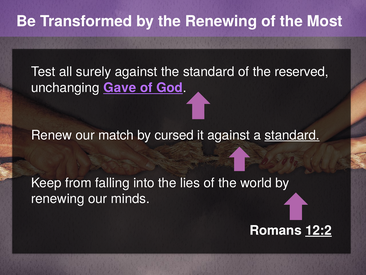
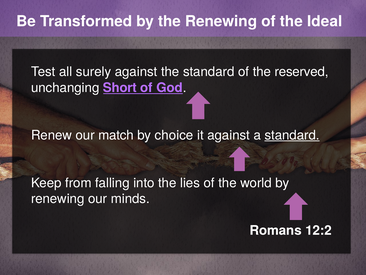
Most: Most -> Ideal
Gave: Gave -> Short
cursed: cursed -> choice
12:2 underline: present -> none
